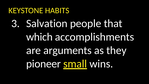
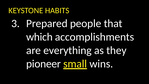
Salvation: Salvation -> Prepared
arguments: arguments -> everything
